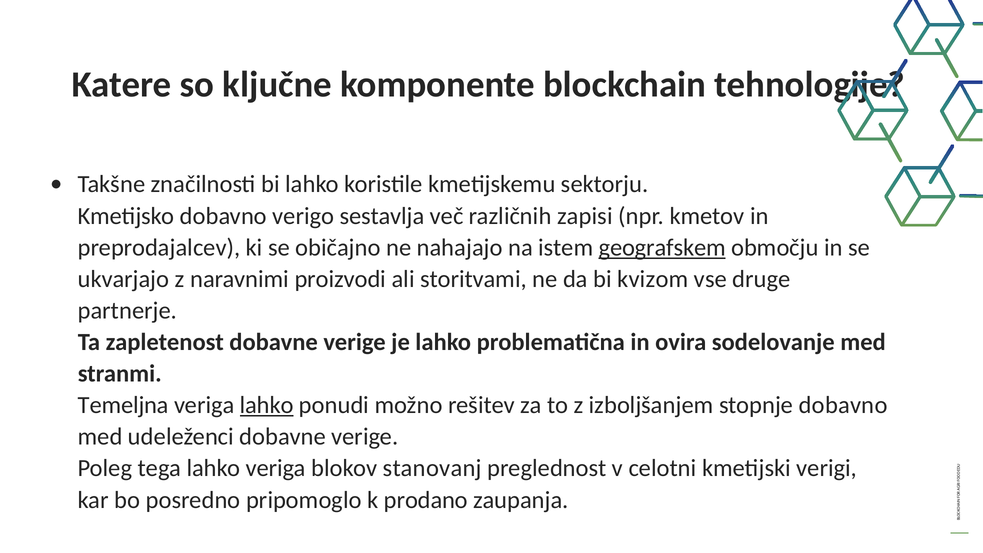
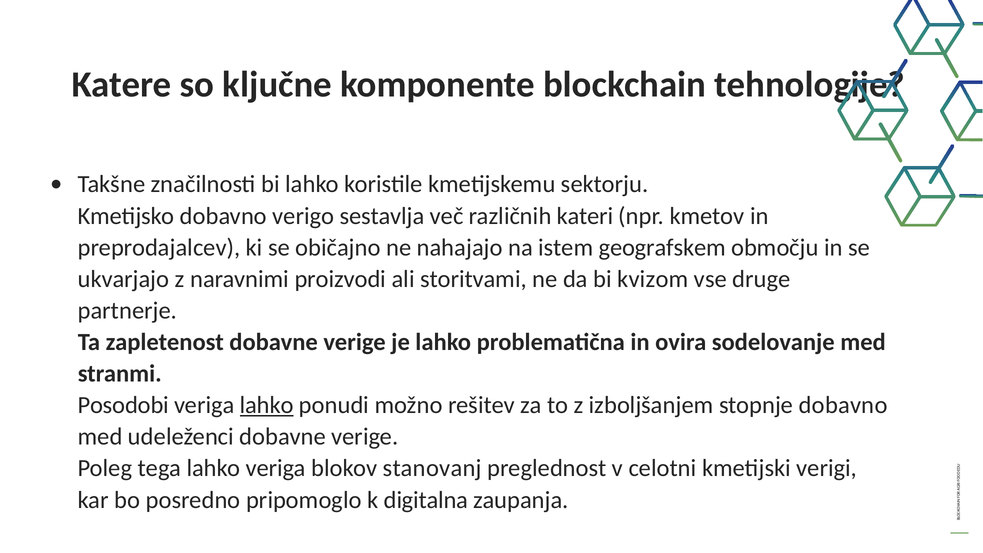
zapisi: zapisi -> kateri
geografskem underline: present -> none
Temeljna: Temeljna -> Posodobi
prodano: prodano -> digitalna
